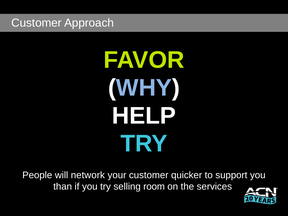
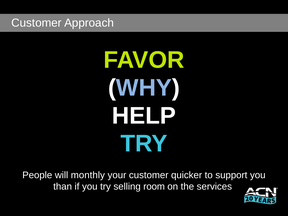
network: network -> monthly
